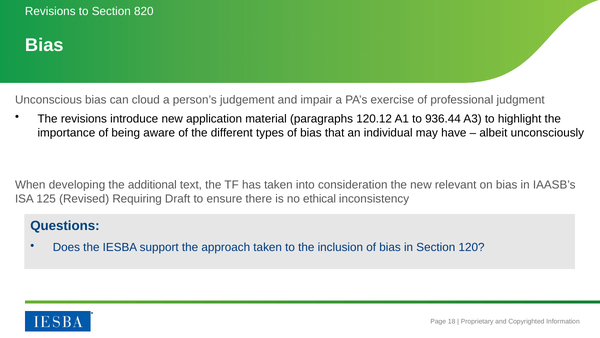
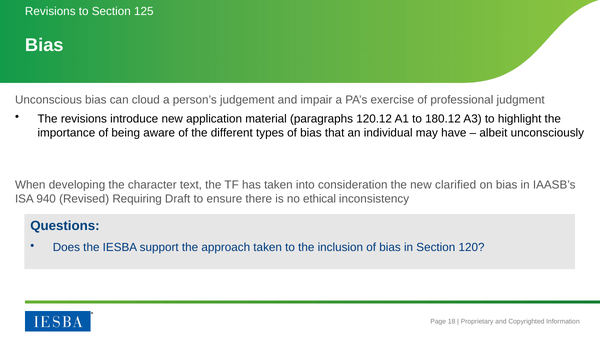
820: 820 -> 125
936.44: 936.44 -> 180.12
additional: additional -> character
relevant: relevant -> clarified
125: 125 -> 940
